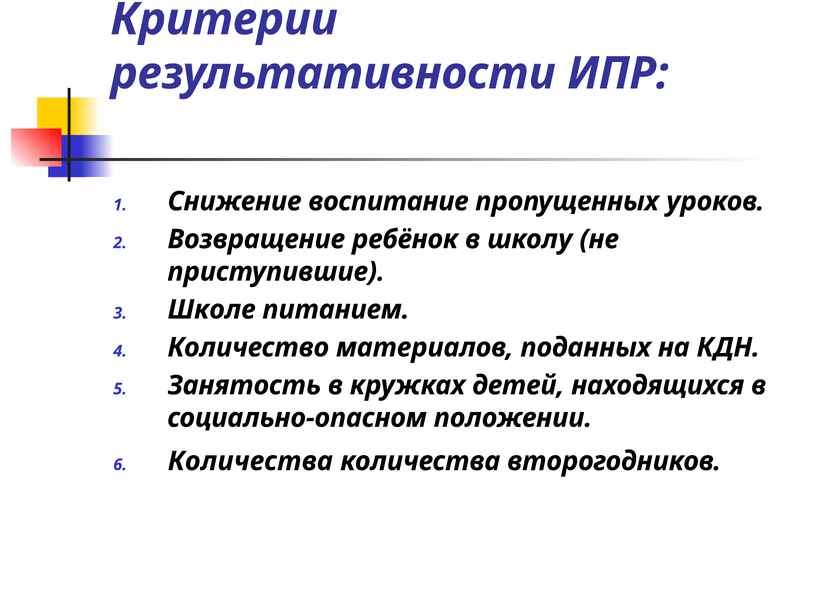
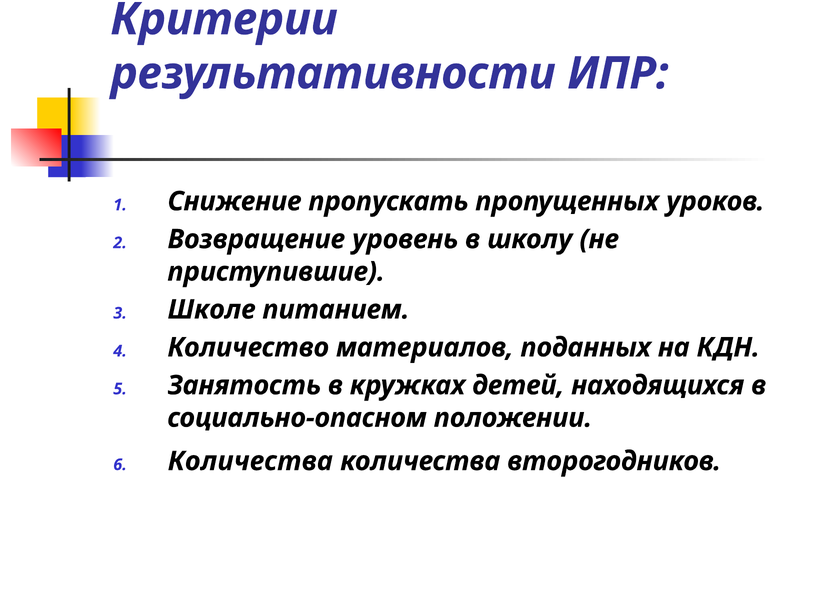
воспитание: воспитание -> пропускать
ребёнок: ребёнок -> уровень
